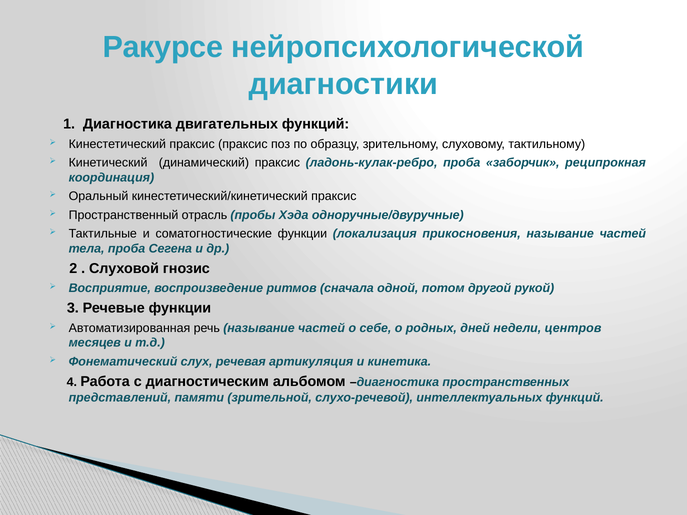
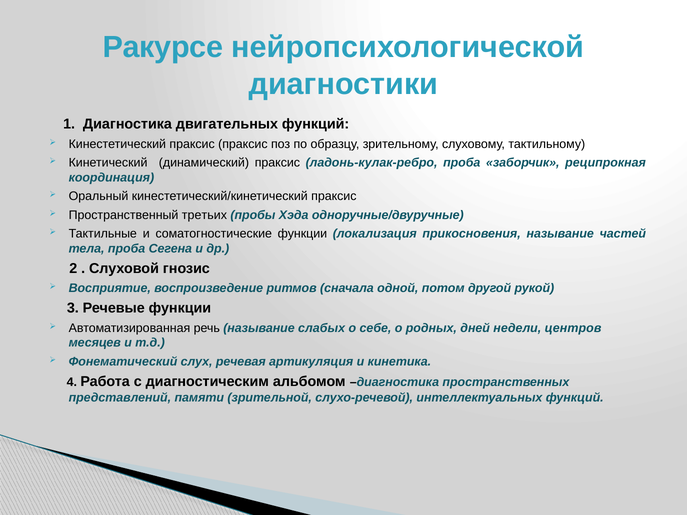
отрасль: отрасль -> третьих
речь называние частей: частей -> слабых
